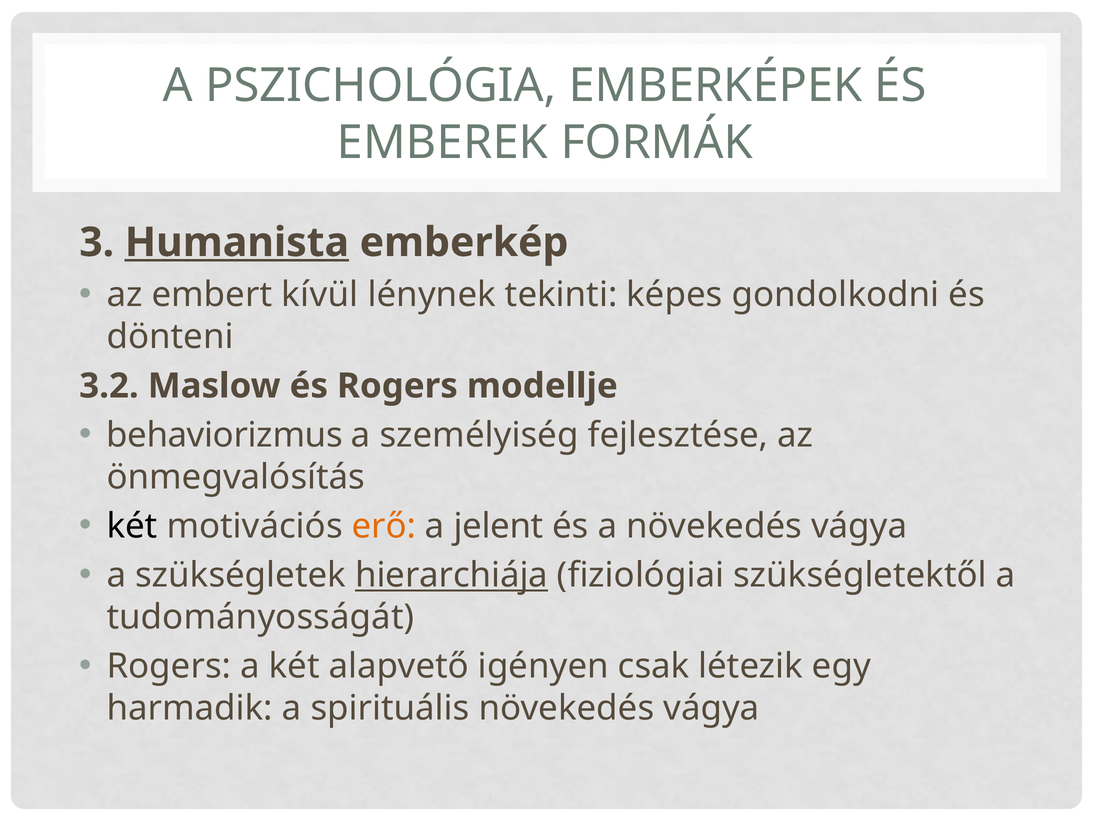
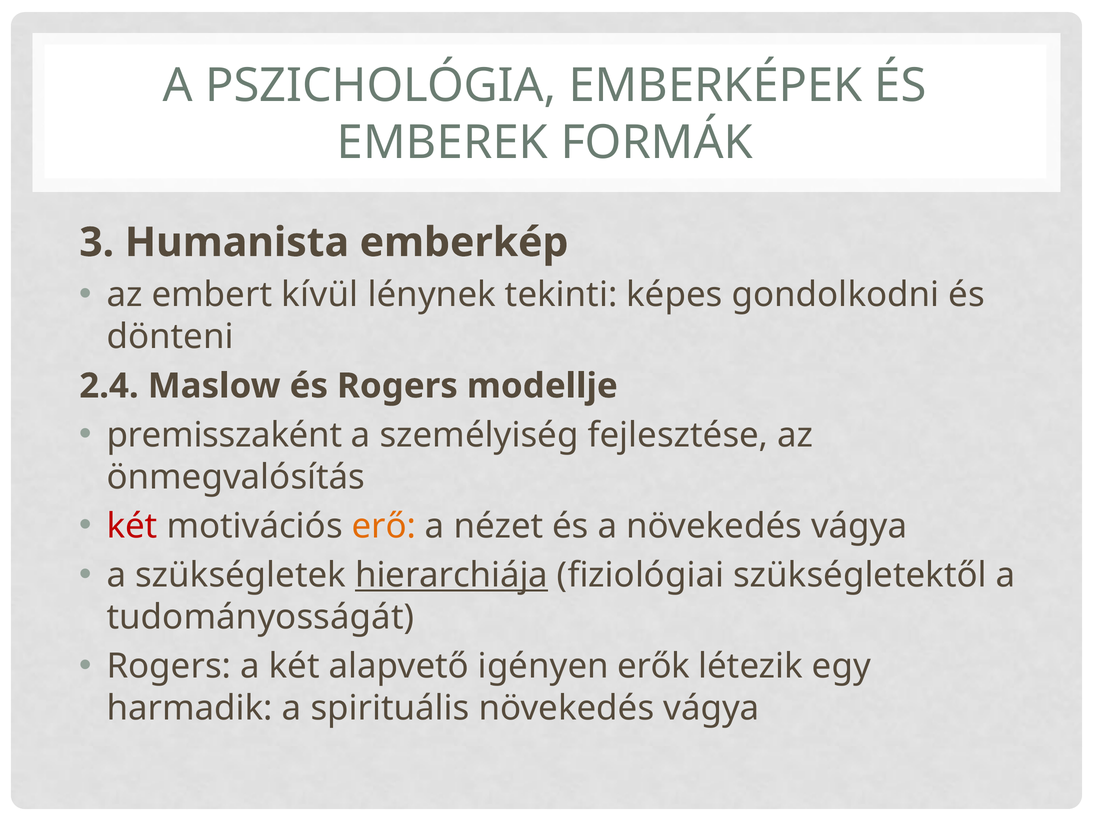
Humanista underline: present -> none
3.2: 3.2 -> 2.4
behaviorizmus: behaviorizmus -> premisszaként
két at (132, 526) colour: black -> red
jelent: jelent -> nézet
csak: csak -> erők
